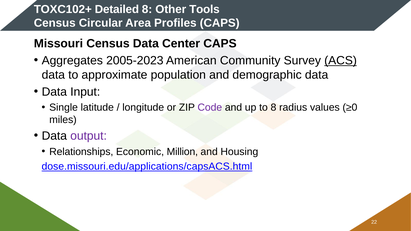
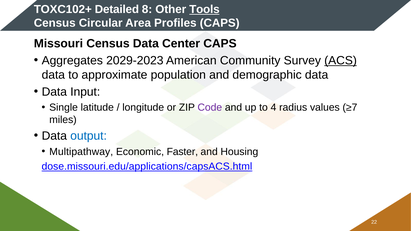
Tools underline: none -> present
2005-2023: 2005-2023 -> 2029-2023
to 8: 8 -> 4
≥0: ≥0 -> ≥7
output colour: purple -> blue
Relationships: Relationships -> Multipathway
Million: Million -> Faster
